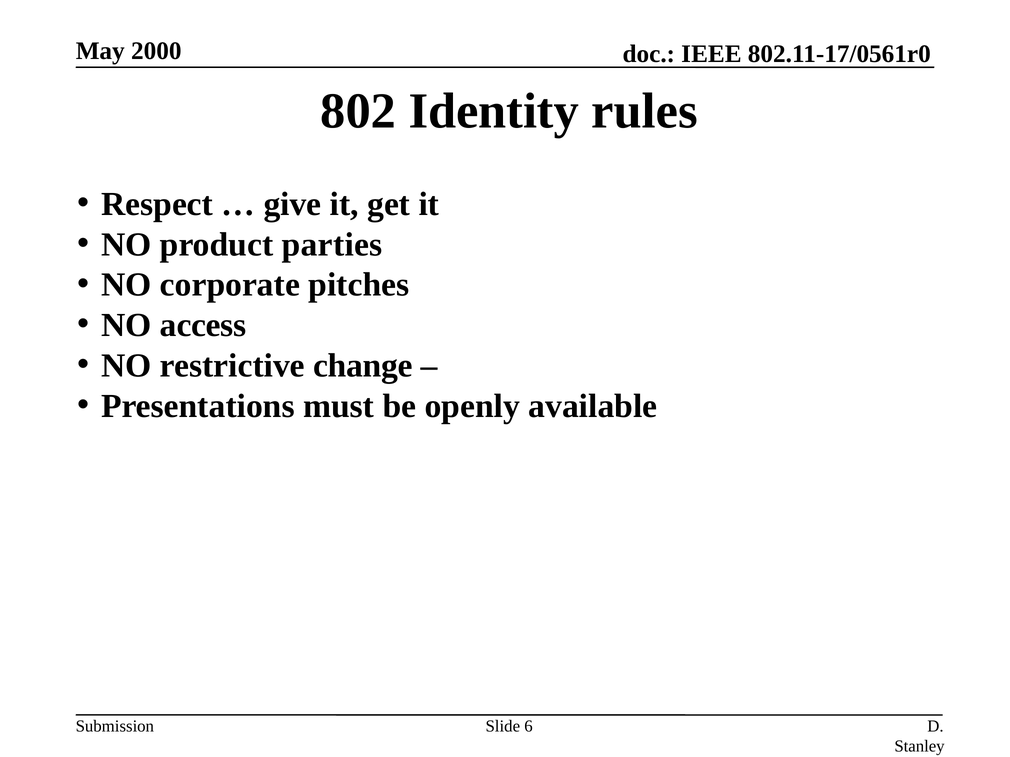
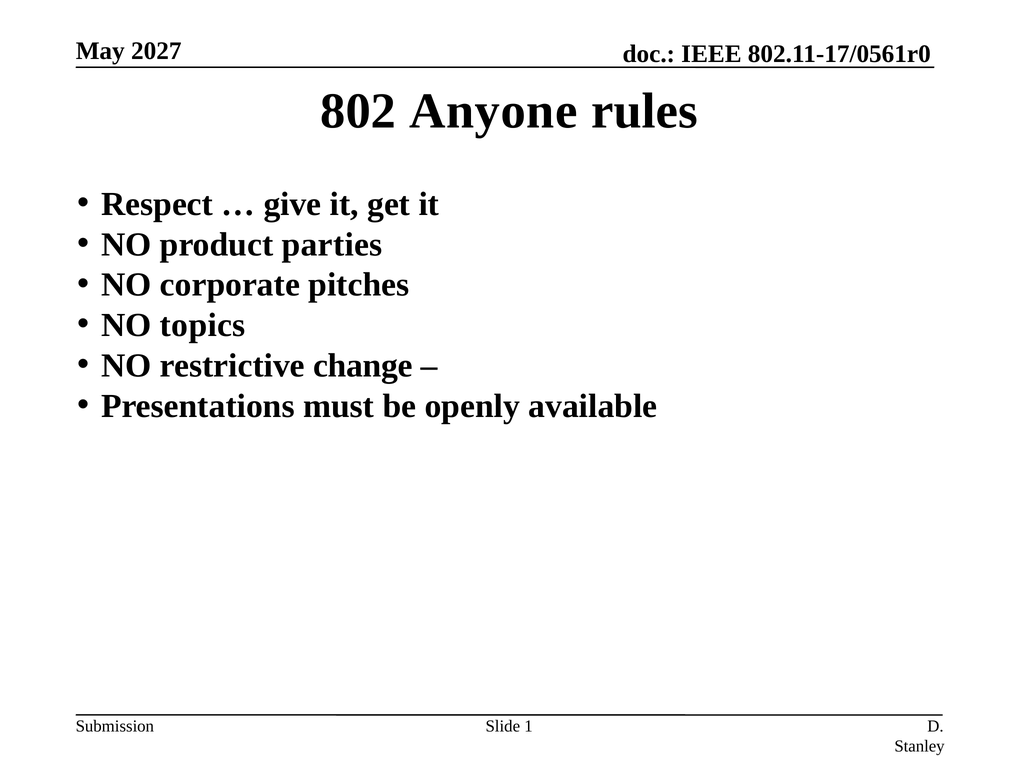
2000: 2000 -> 2027
Identity: Identity -> Anyone
access: access -> topics
6: 6 -> 1
